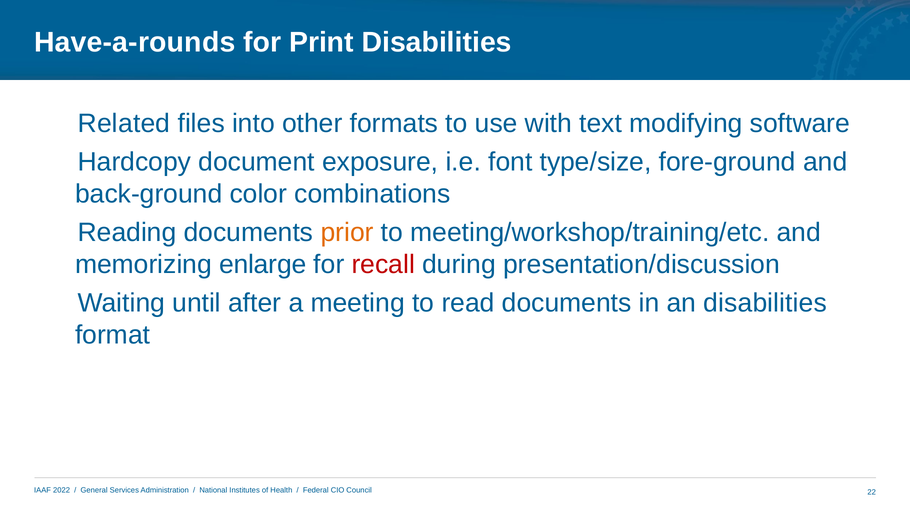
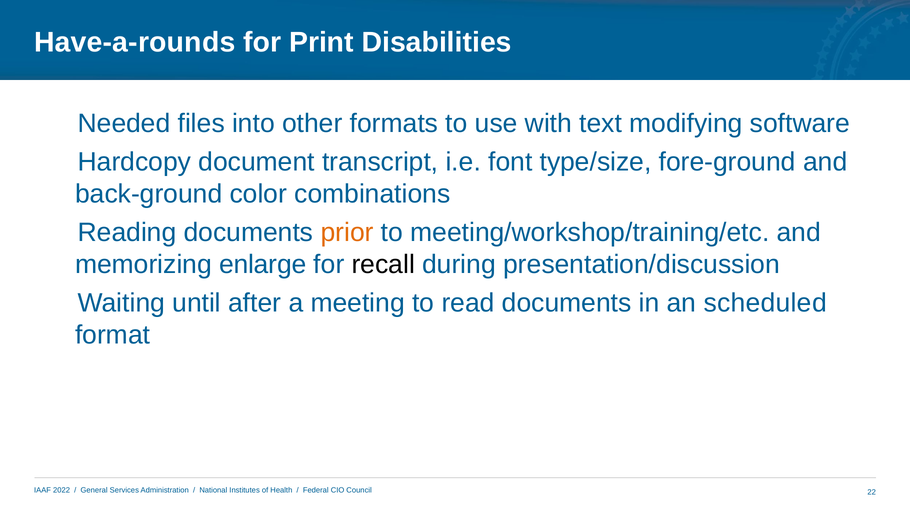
Related: Related -> Needed
exposure: exposure -> transcript
recall colour: red -> black
an disabilities: disabilities -> scheduled
